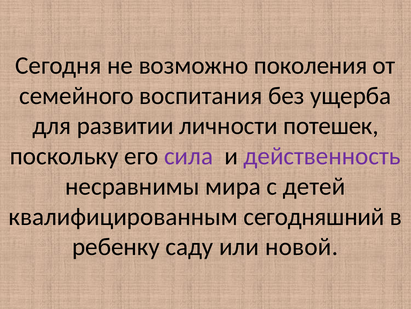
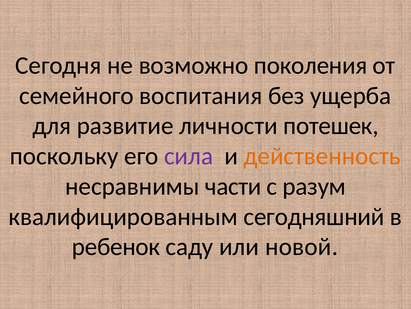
развитии: развитии -> развитие
действенность colour: purple -> orange
мира: мира -> части
детей: детей -> разум
ребенку: ребенку -> ребенок
